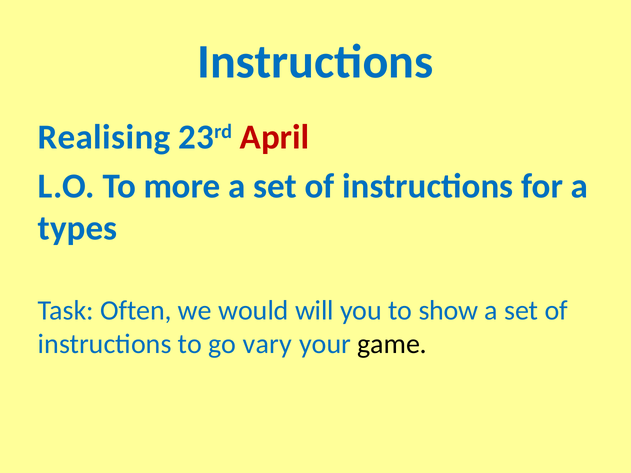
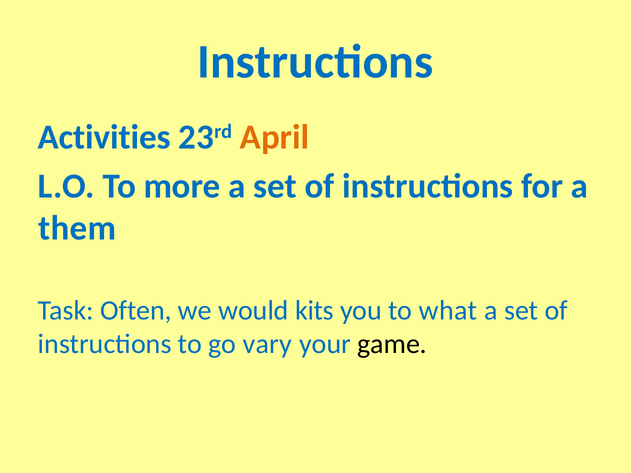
Realising: Realising -> Activities
April colour: red -> orange
types: types -> them
will: will -> kits
show: show -> what
